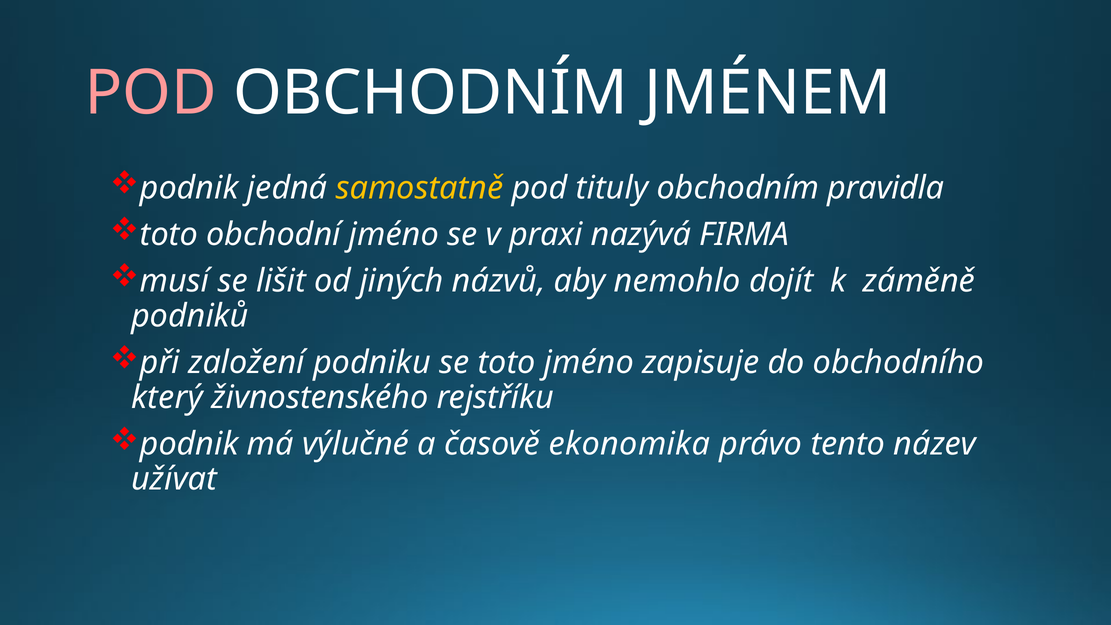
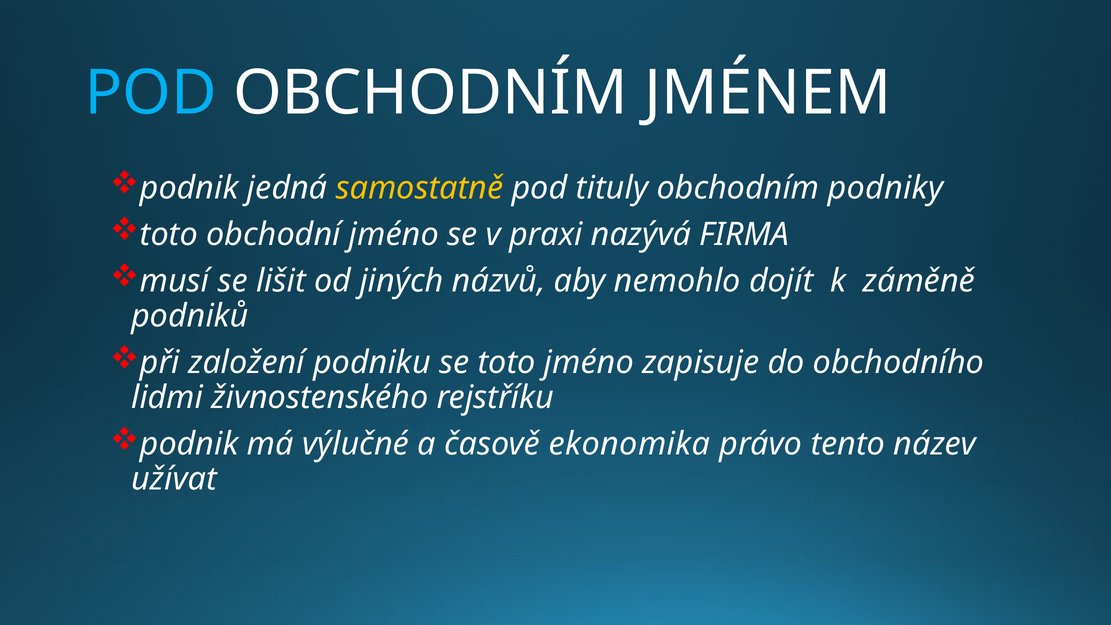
POD at (151, 93) colour: pink -> light blue
pravidla: pravidla -> podniky
který: který -> lidmi
